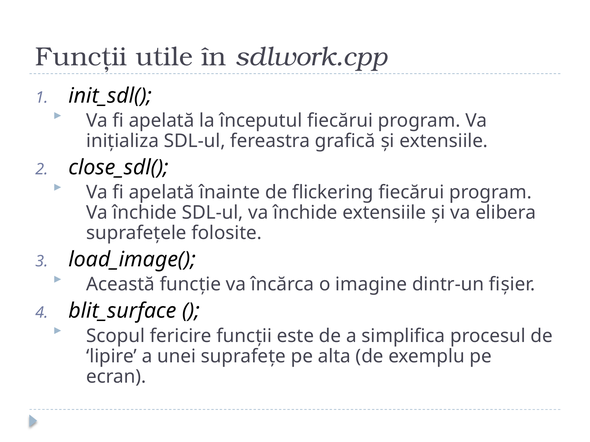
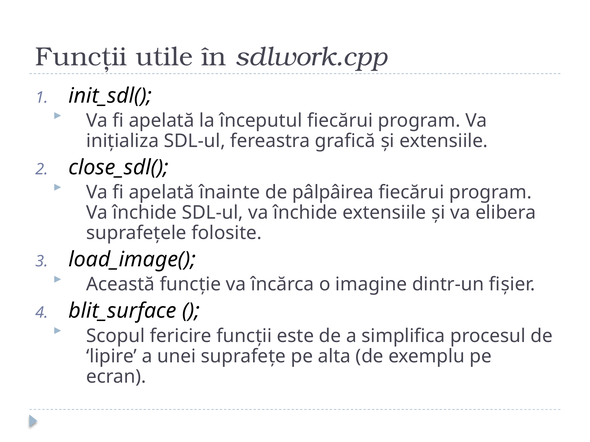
flickering: flickering -> pâlpâirea
